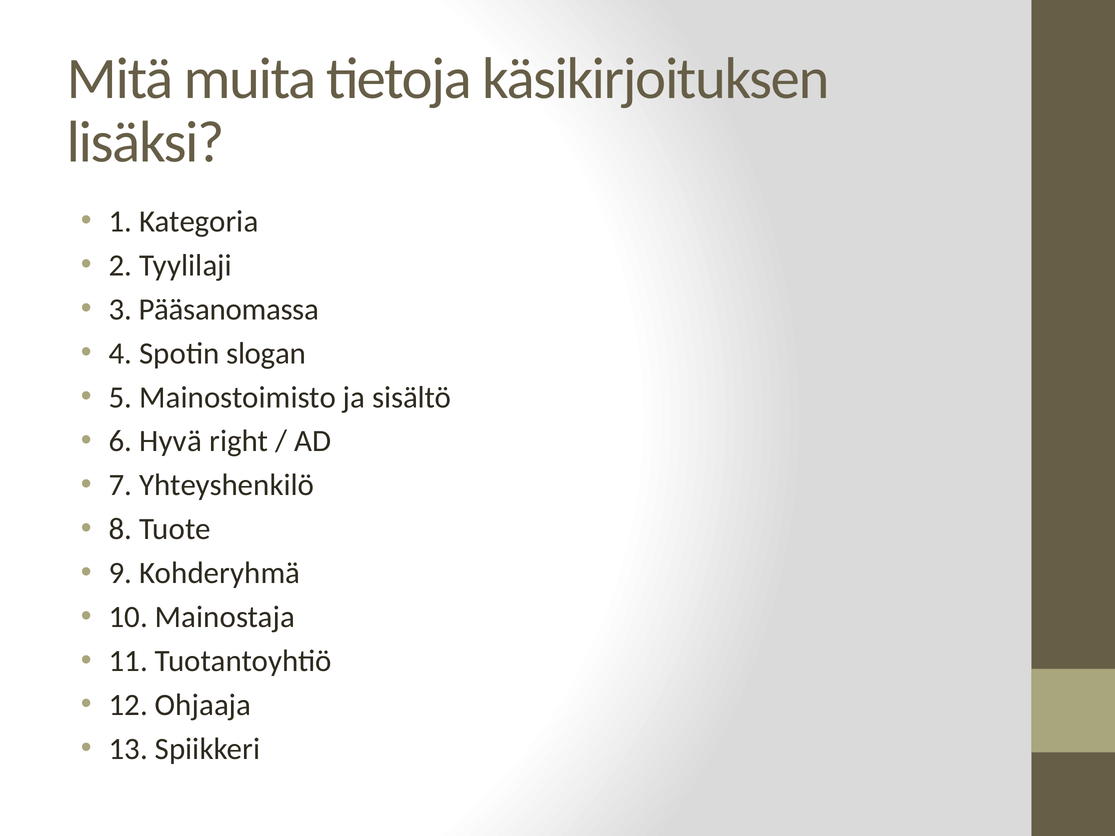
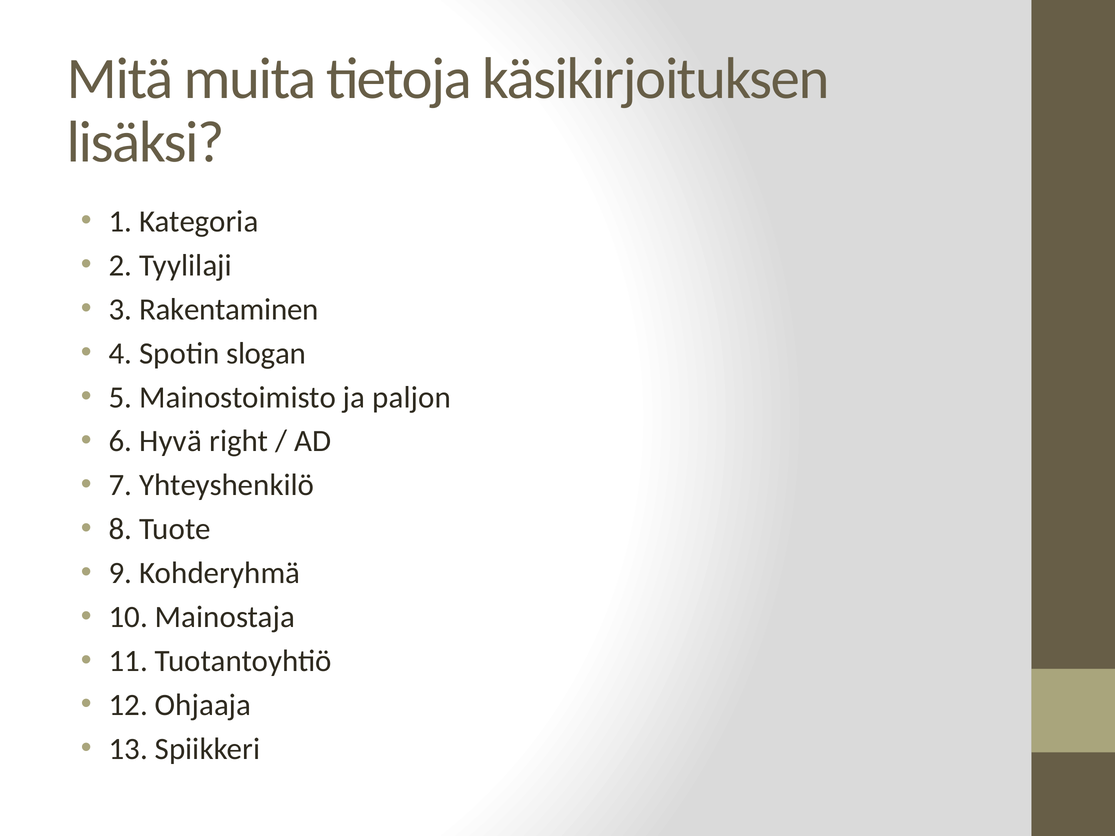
Pääsanomassa: Pääsanomassa -> Rakentaminen
sisältö: sisältö -> paljon
